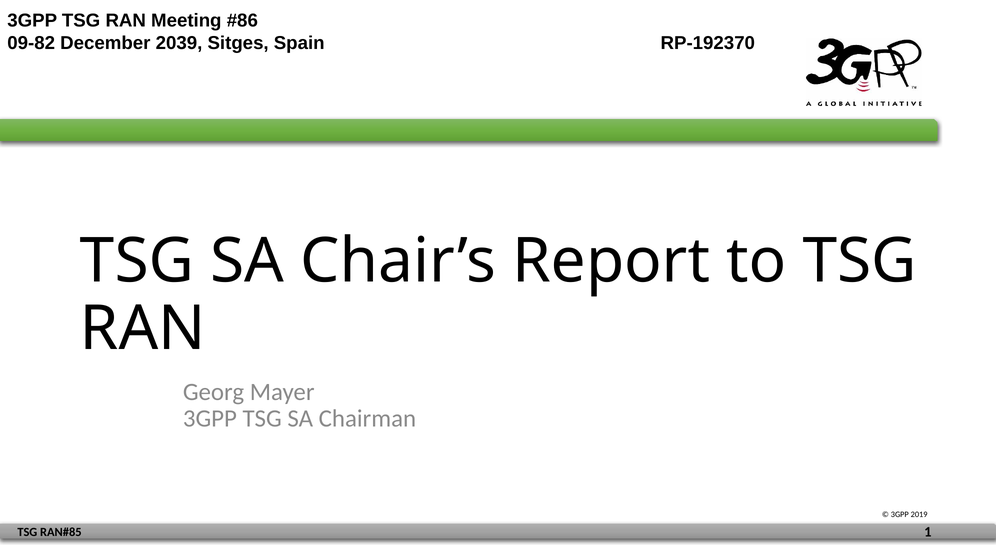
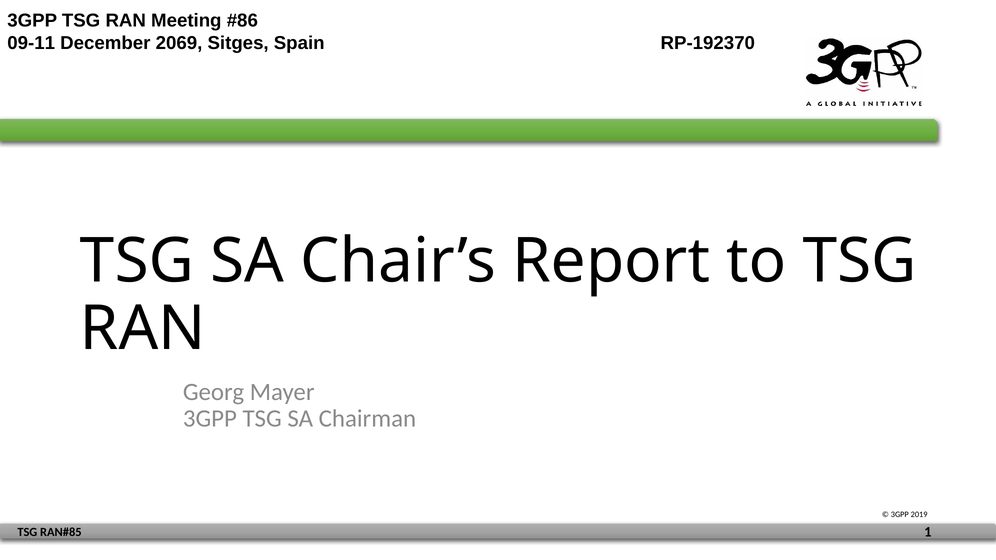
09-82: 09-82 -> 09-11
2039: 2039 -> 2069
